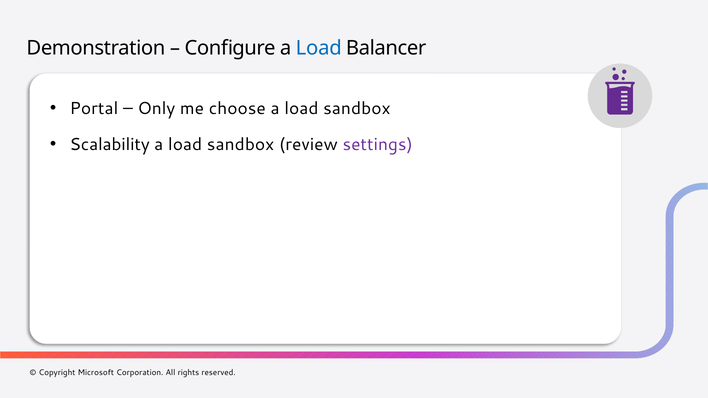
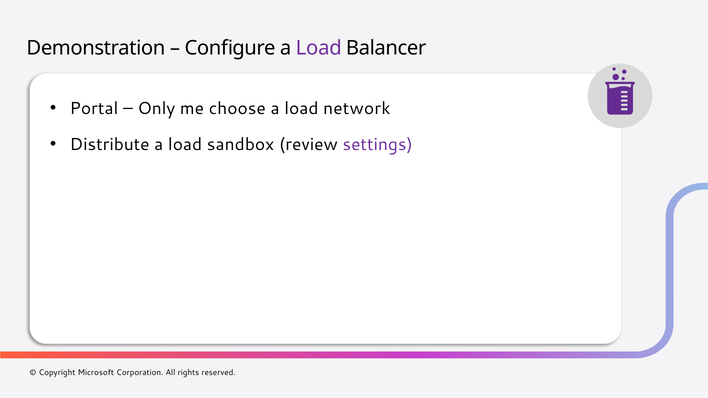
Load at (319, 48) colour: blue -> purple
choose a load sandbox: sandbox -> network
Scalability: Scalability -> Distribute
